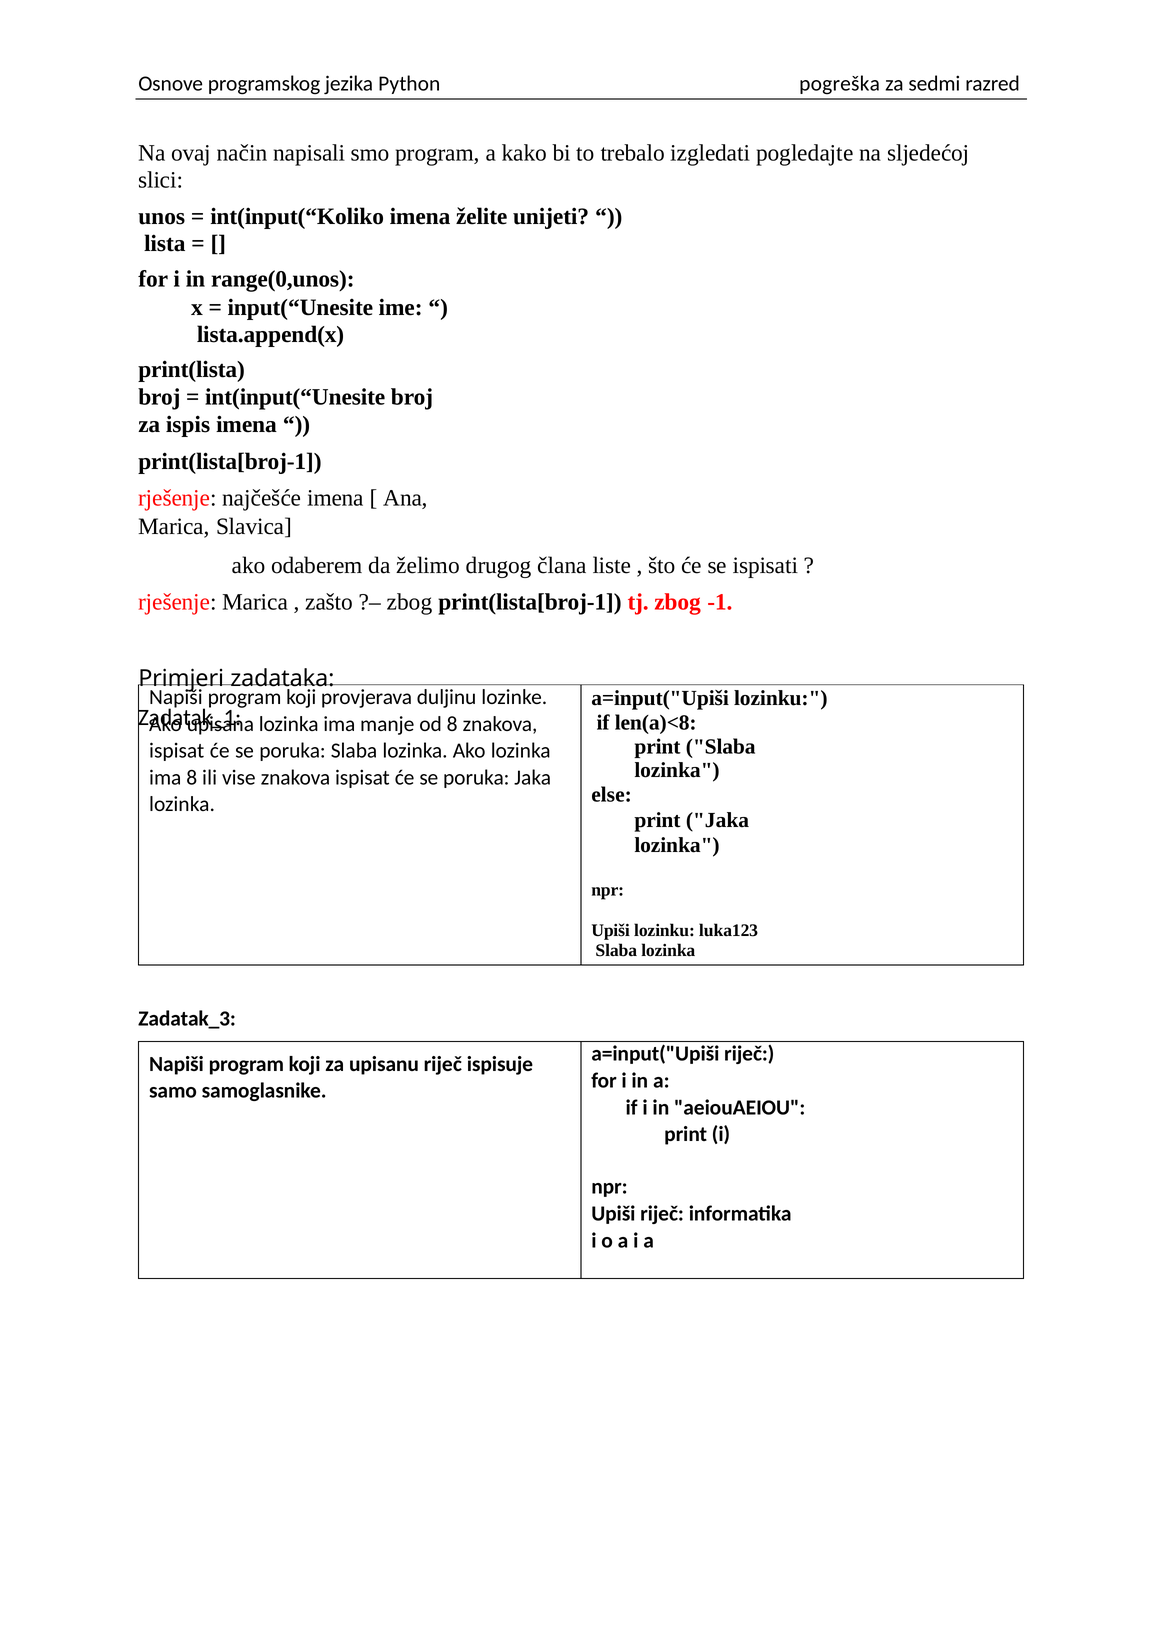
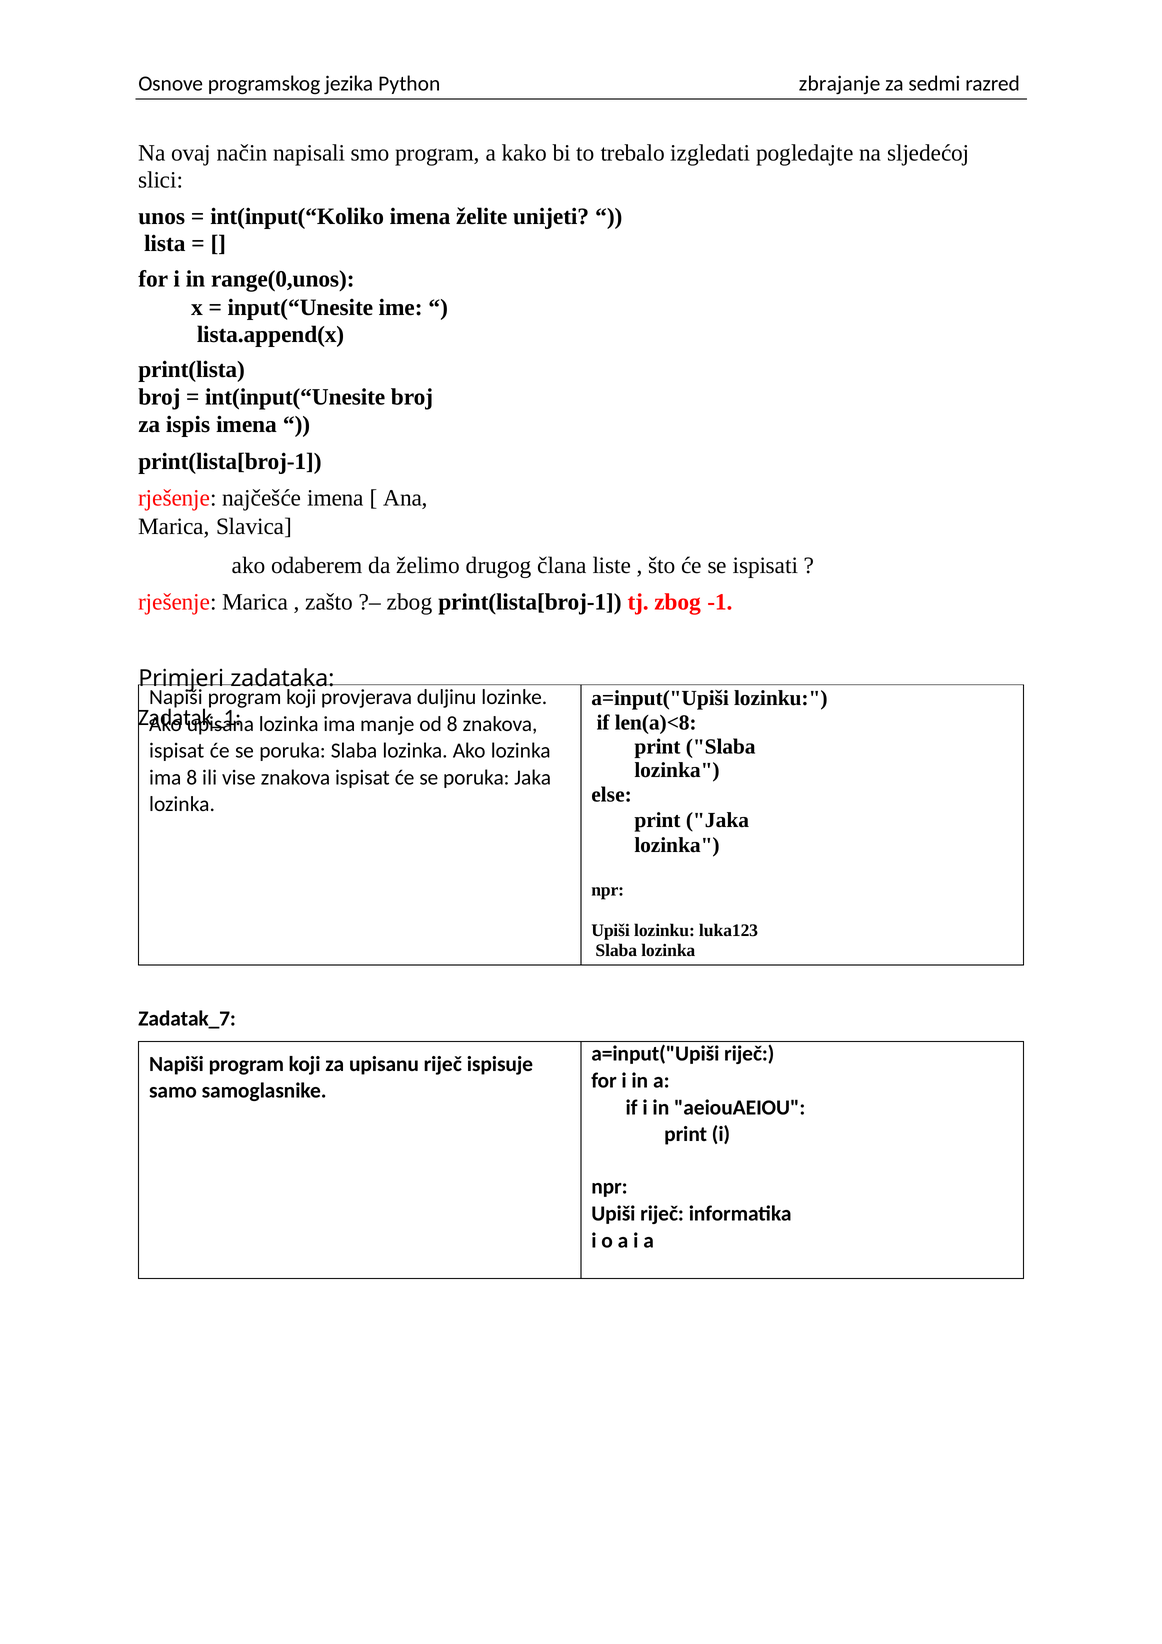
pogreška: pogreška -> zbrajanje
Zadatak_3: Zadatak_3 -> Zadatak_7
